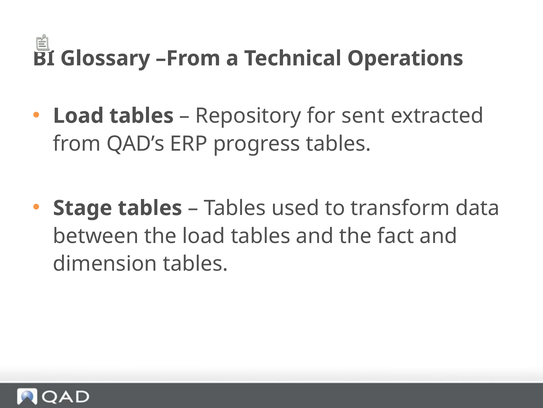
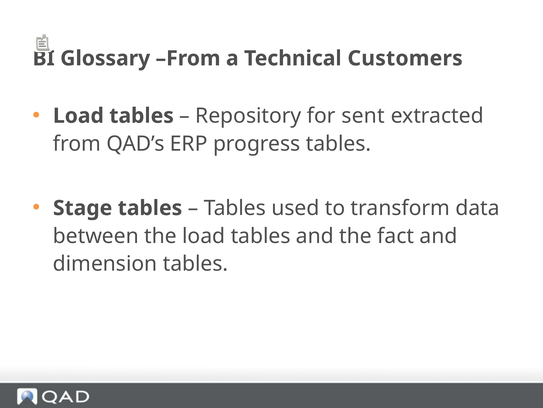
Operations: Operations -> Customers
